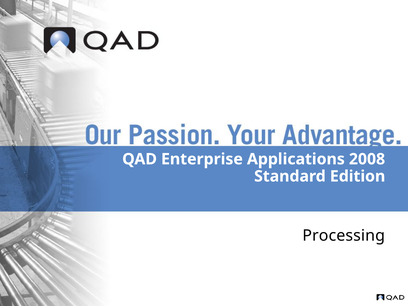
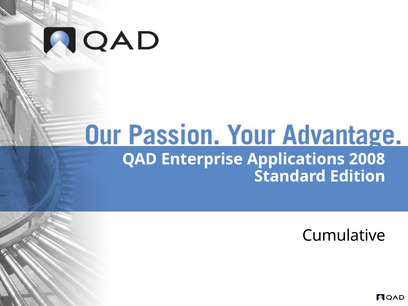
Processing: Processing -> Cumulative
